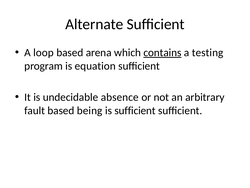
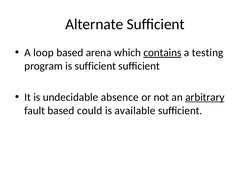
is equation: equation -> sufficient
arbitrary underline: none -> present
being: being -> could
is sufficient: sufficient -> available
